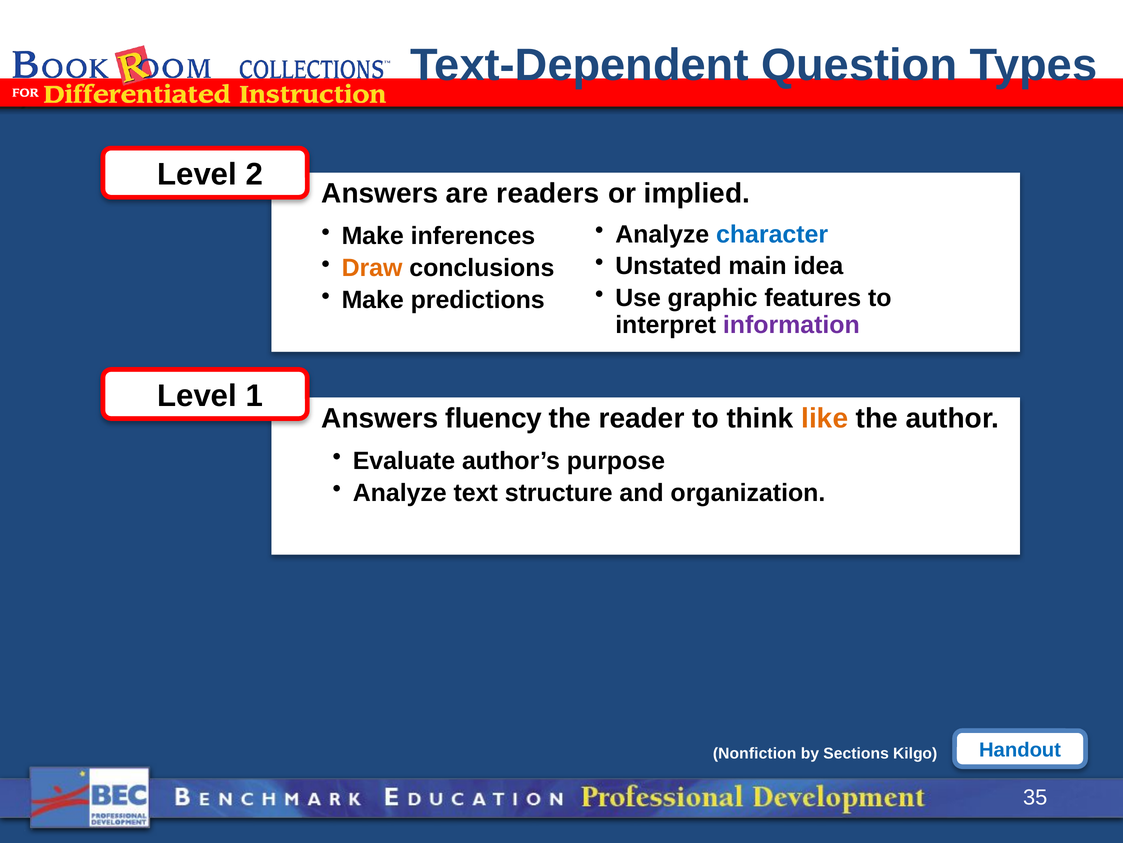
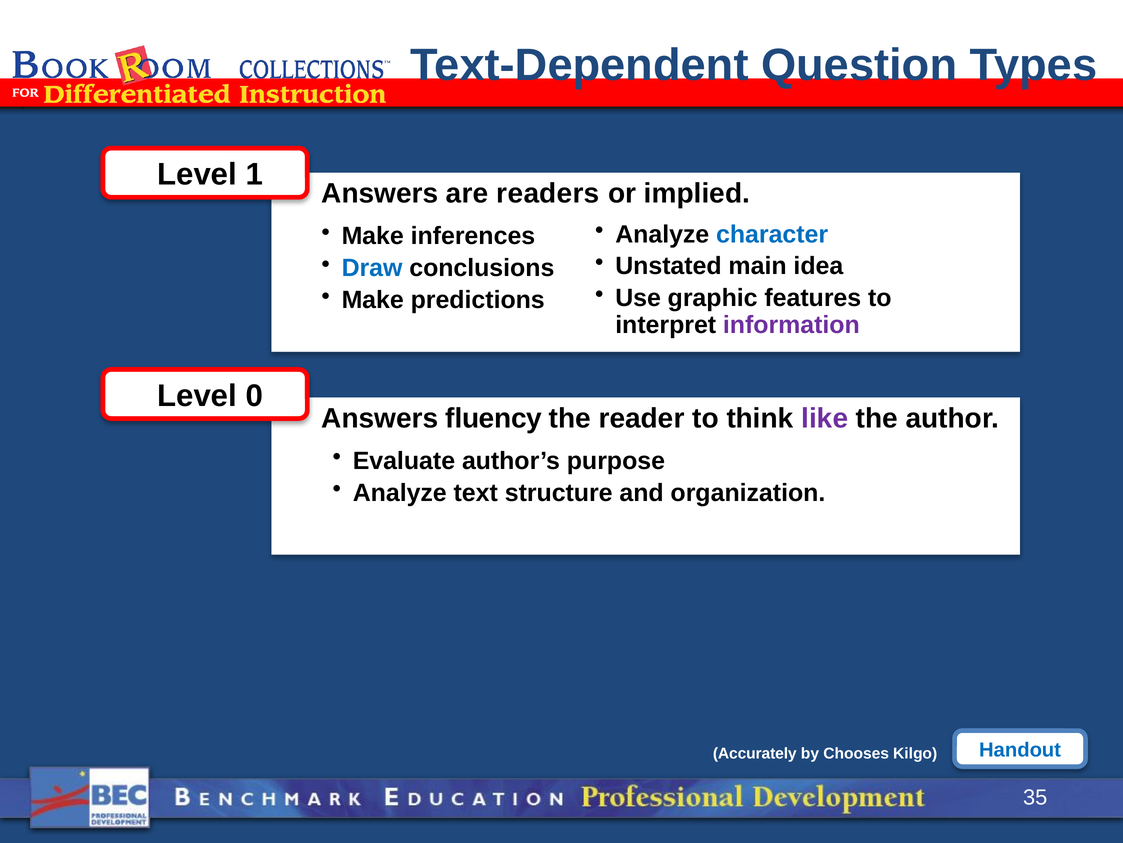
2: 2 -> 1
Draw colour: orange -> blue
1: 1 -> 0
like colour: orange -> purple
Nonfiction: Nonfiction -> Accurately
Sections: Sections -> Chooses
